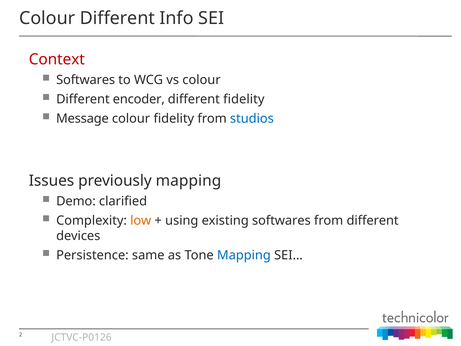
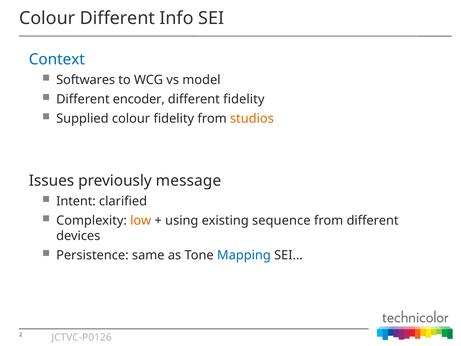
Context colour: red -> blue
vs colour: colour -> model
Message: Message -> Supplied
studios colour: blue -> orange
previously mapping: mapping -> message
Demo: Demo -> Intent
existing softwares: softwares -> sequence
